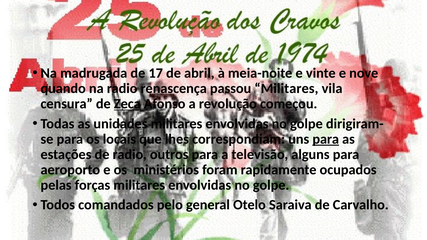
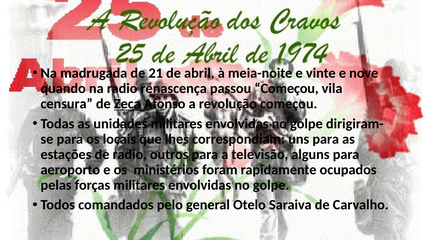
17: 17 -> 21
passou Militares: Militares -> Começou
para at (326, 139) underline: present -> none
